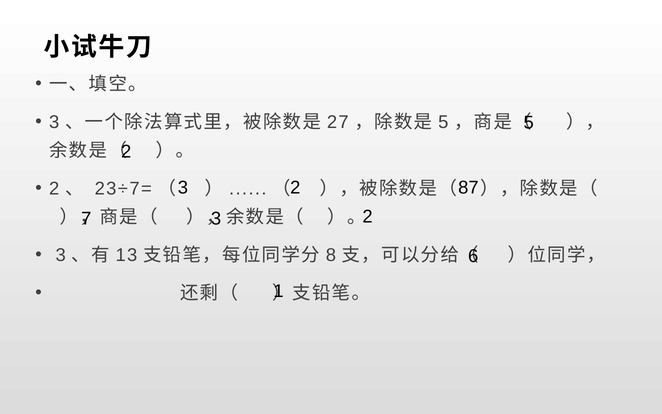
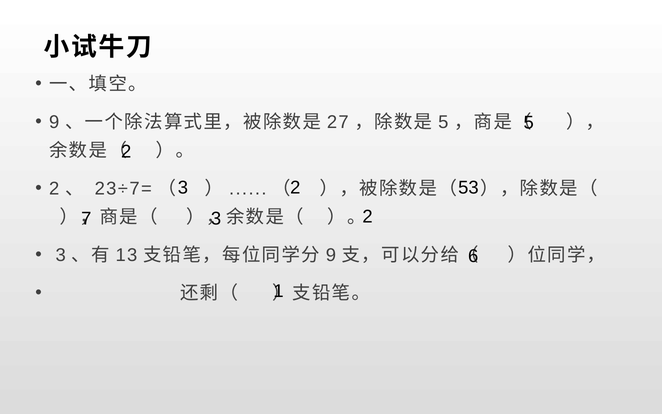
3 at (54, 122): 3 -> 9
87: 87 -> 53
8 at (331, 255): 8 -> 9
